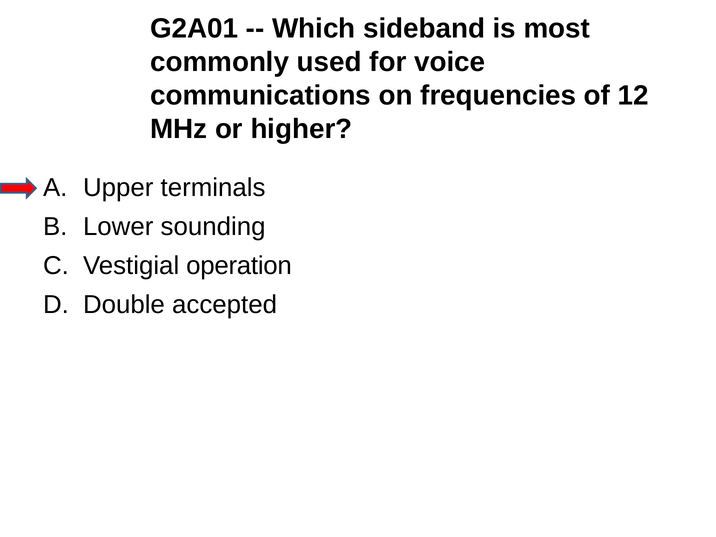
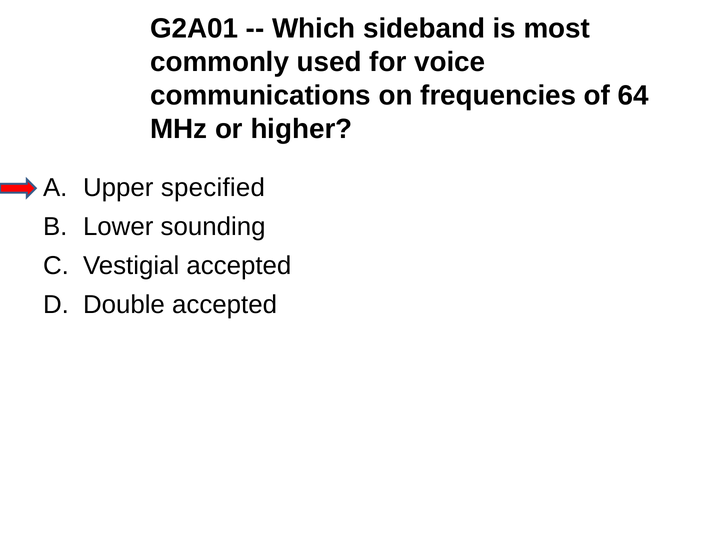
12: 12 -> 64
terminals: terminals -> specified
Vestigial operation: operation -> accepted
